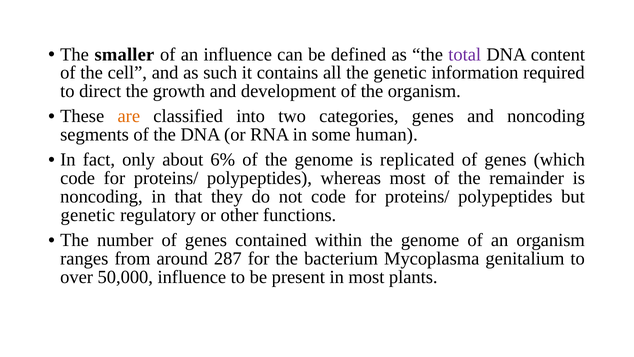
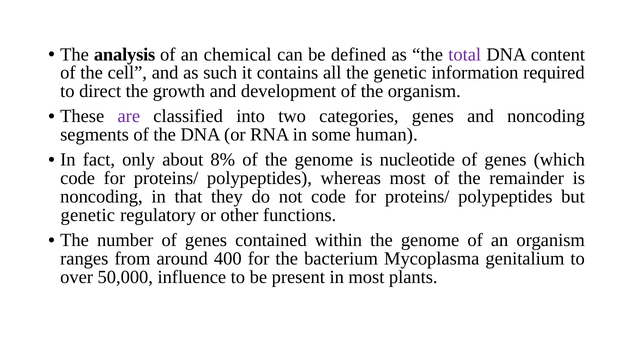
smaller: smaller -> analysis
an influence: influence -> chemical
are colour: orange -> purple
6%: 6% -> 8%
replicated: replicated -> nucleotide
287: 287 -> 400
